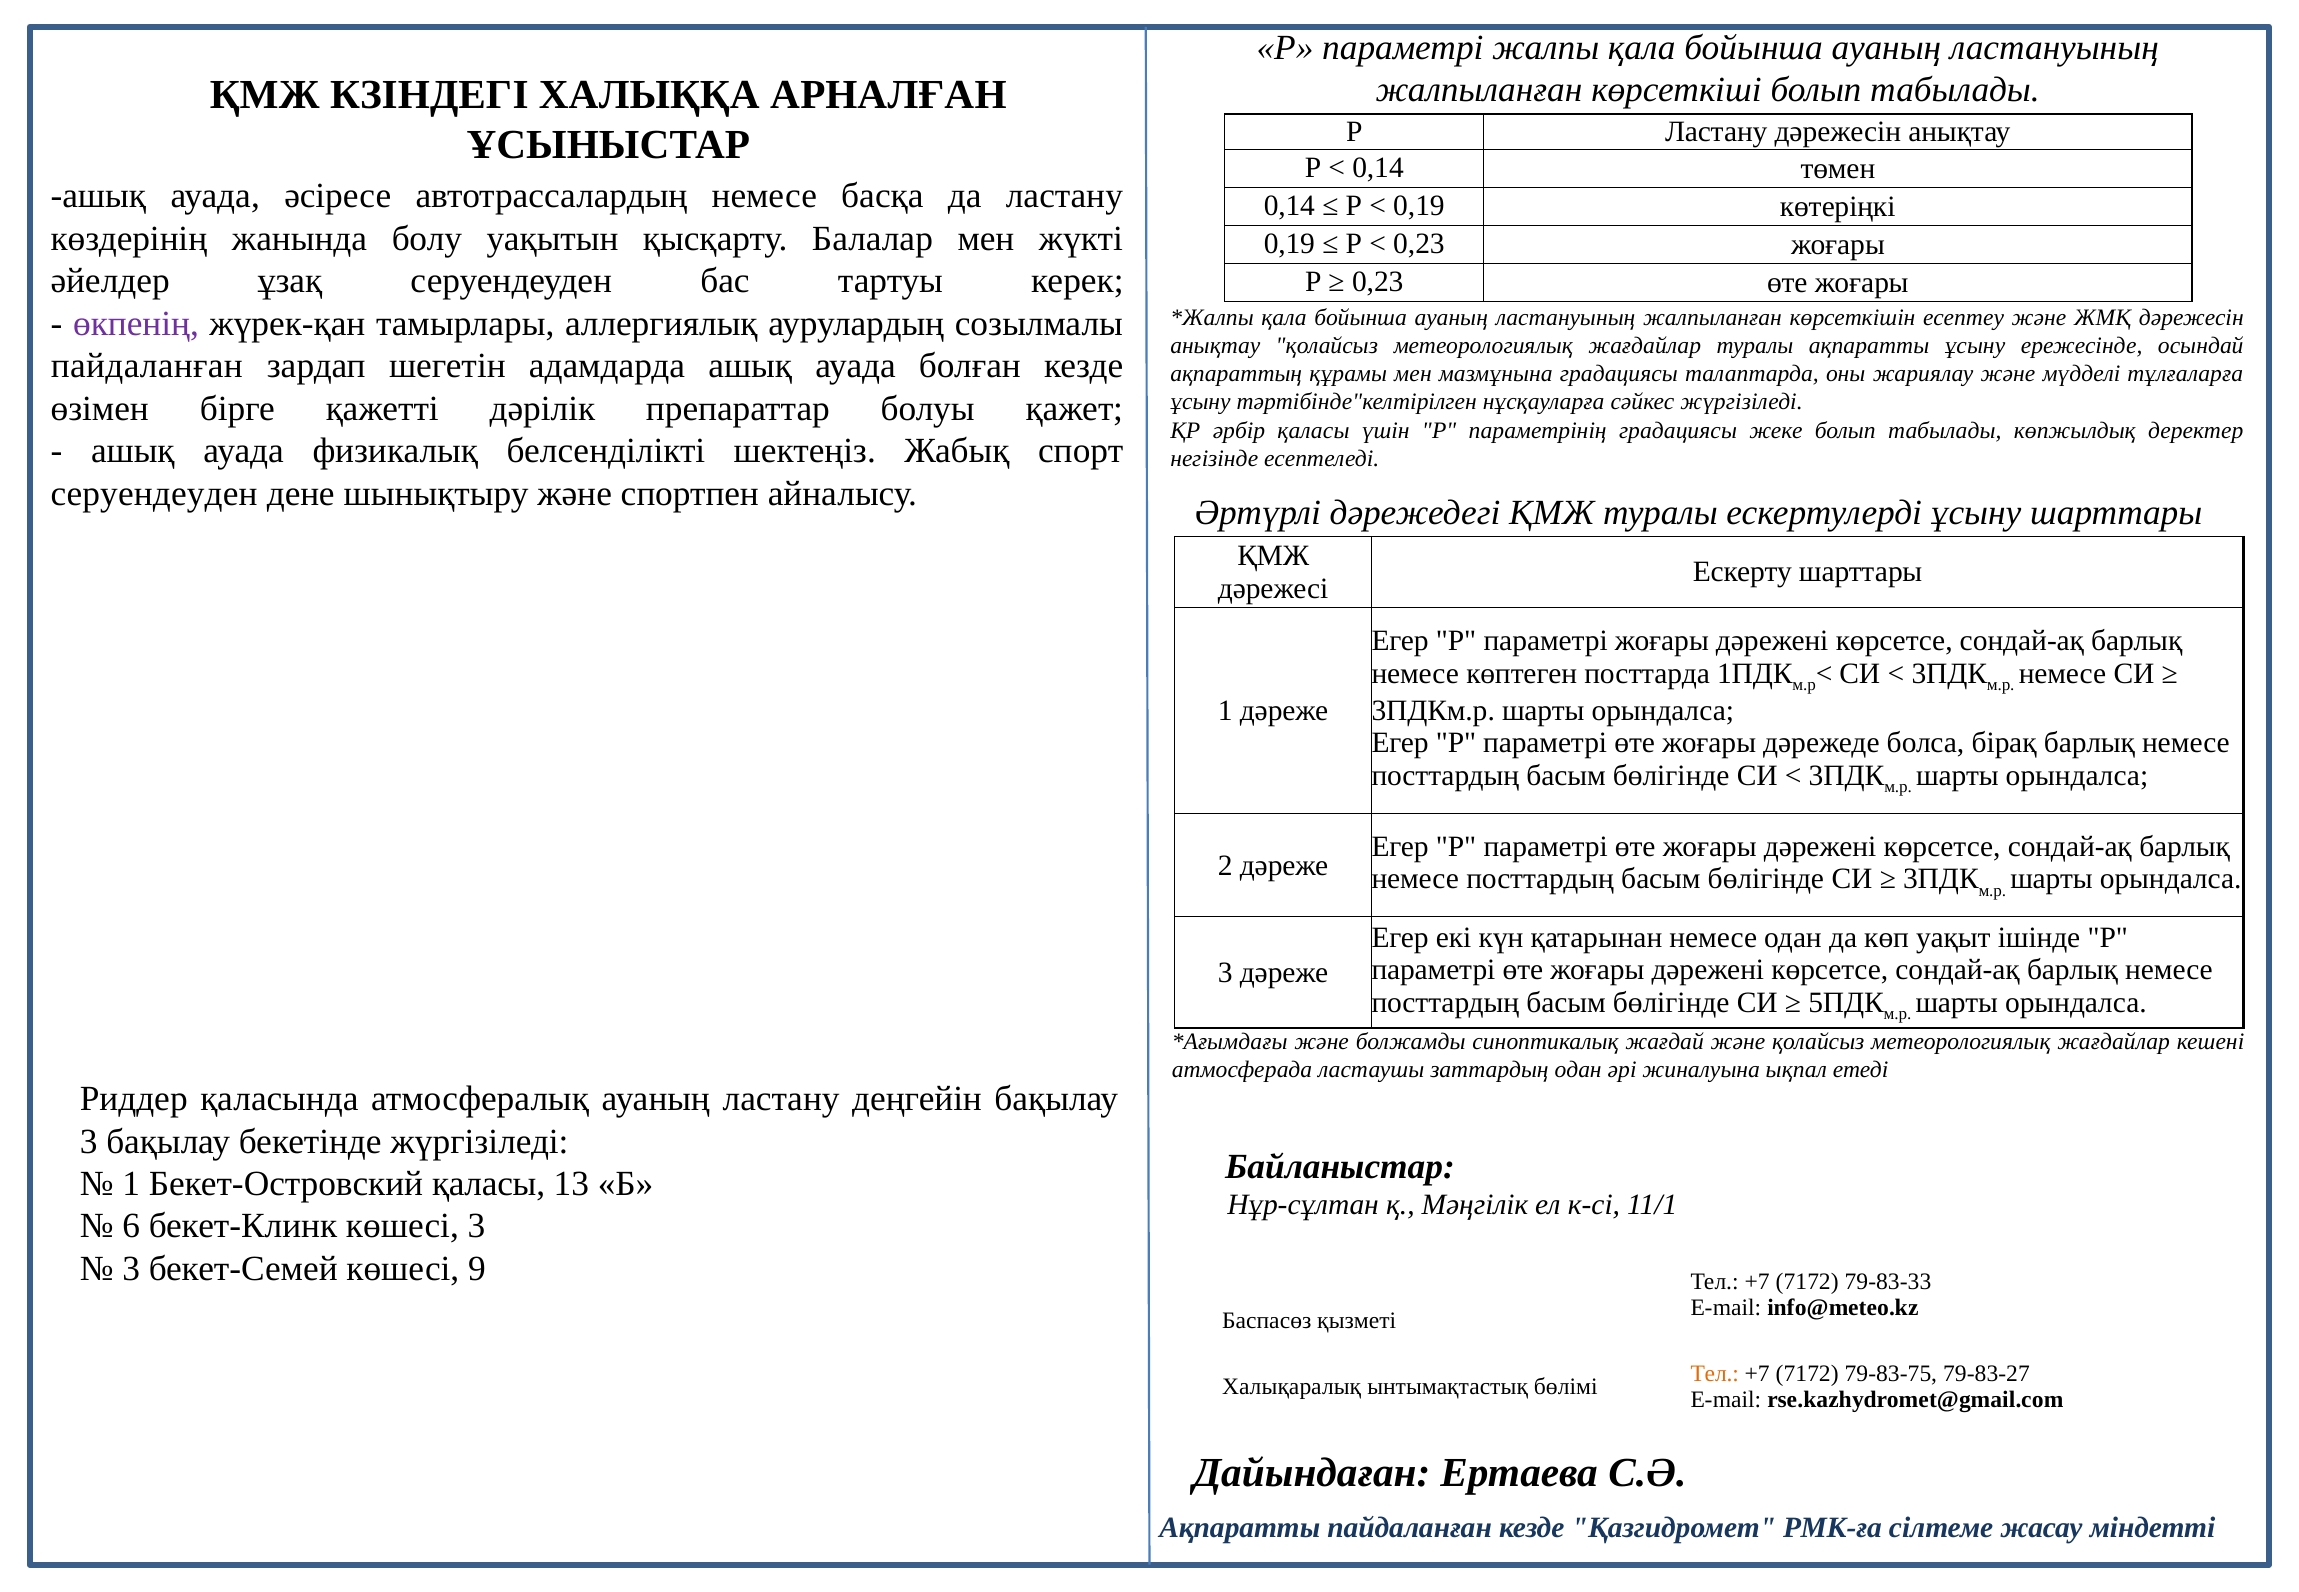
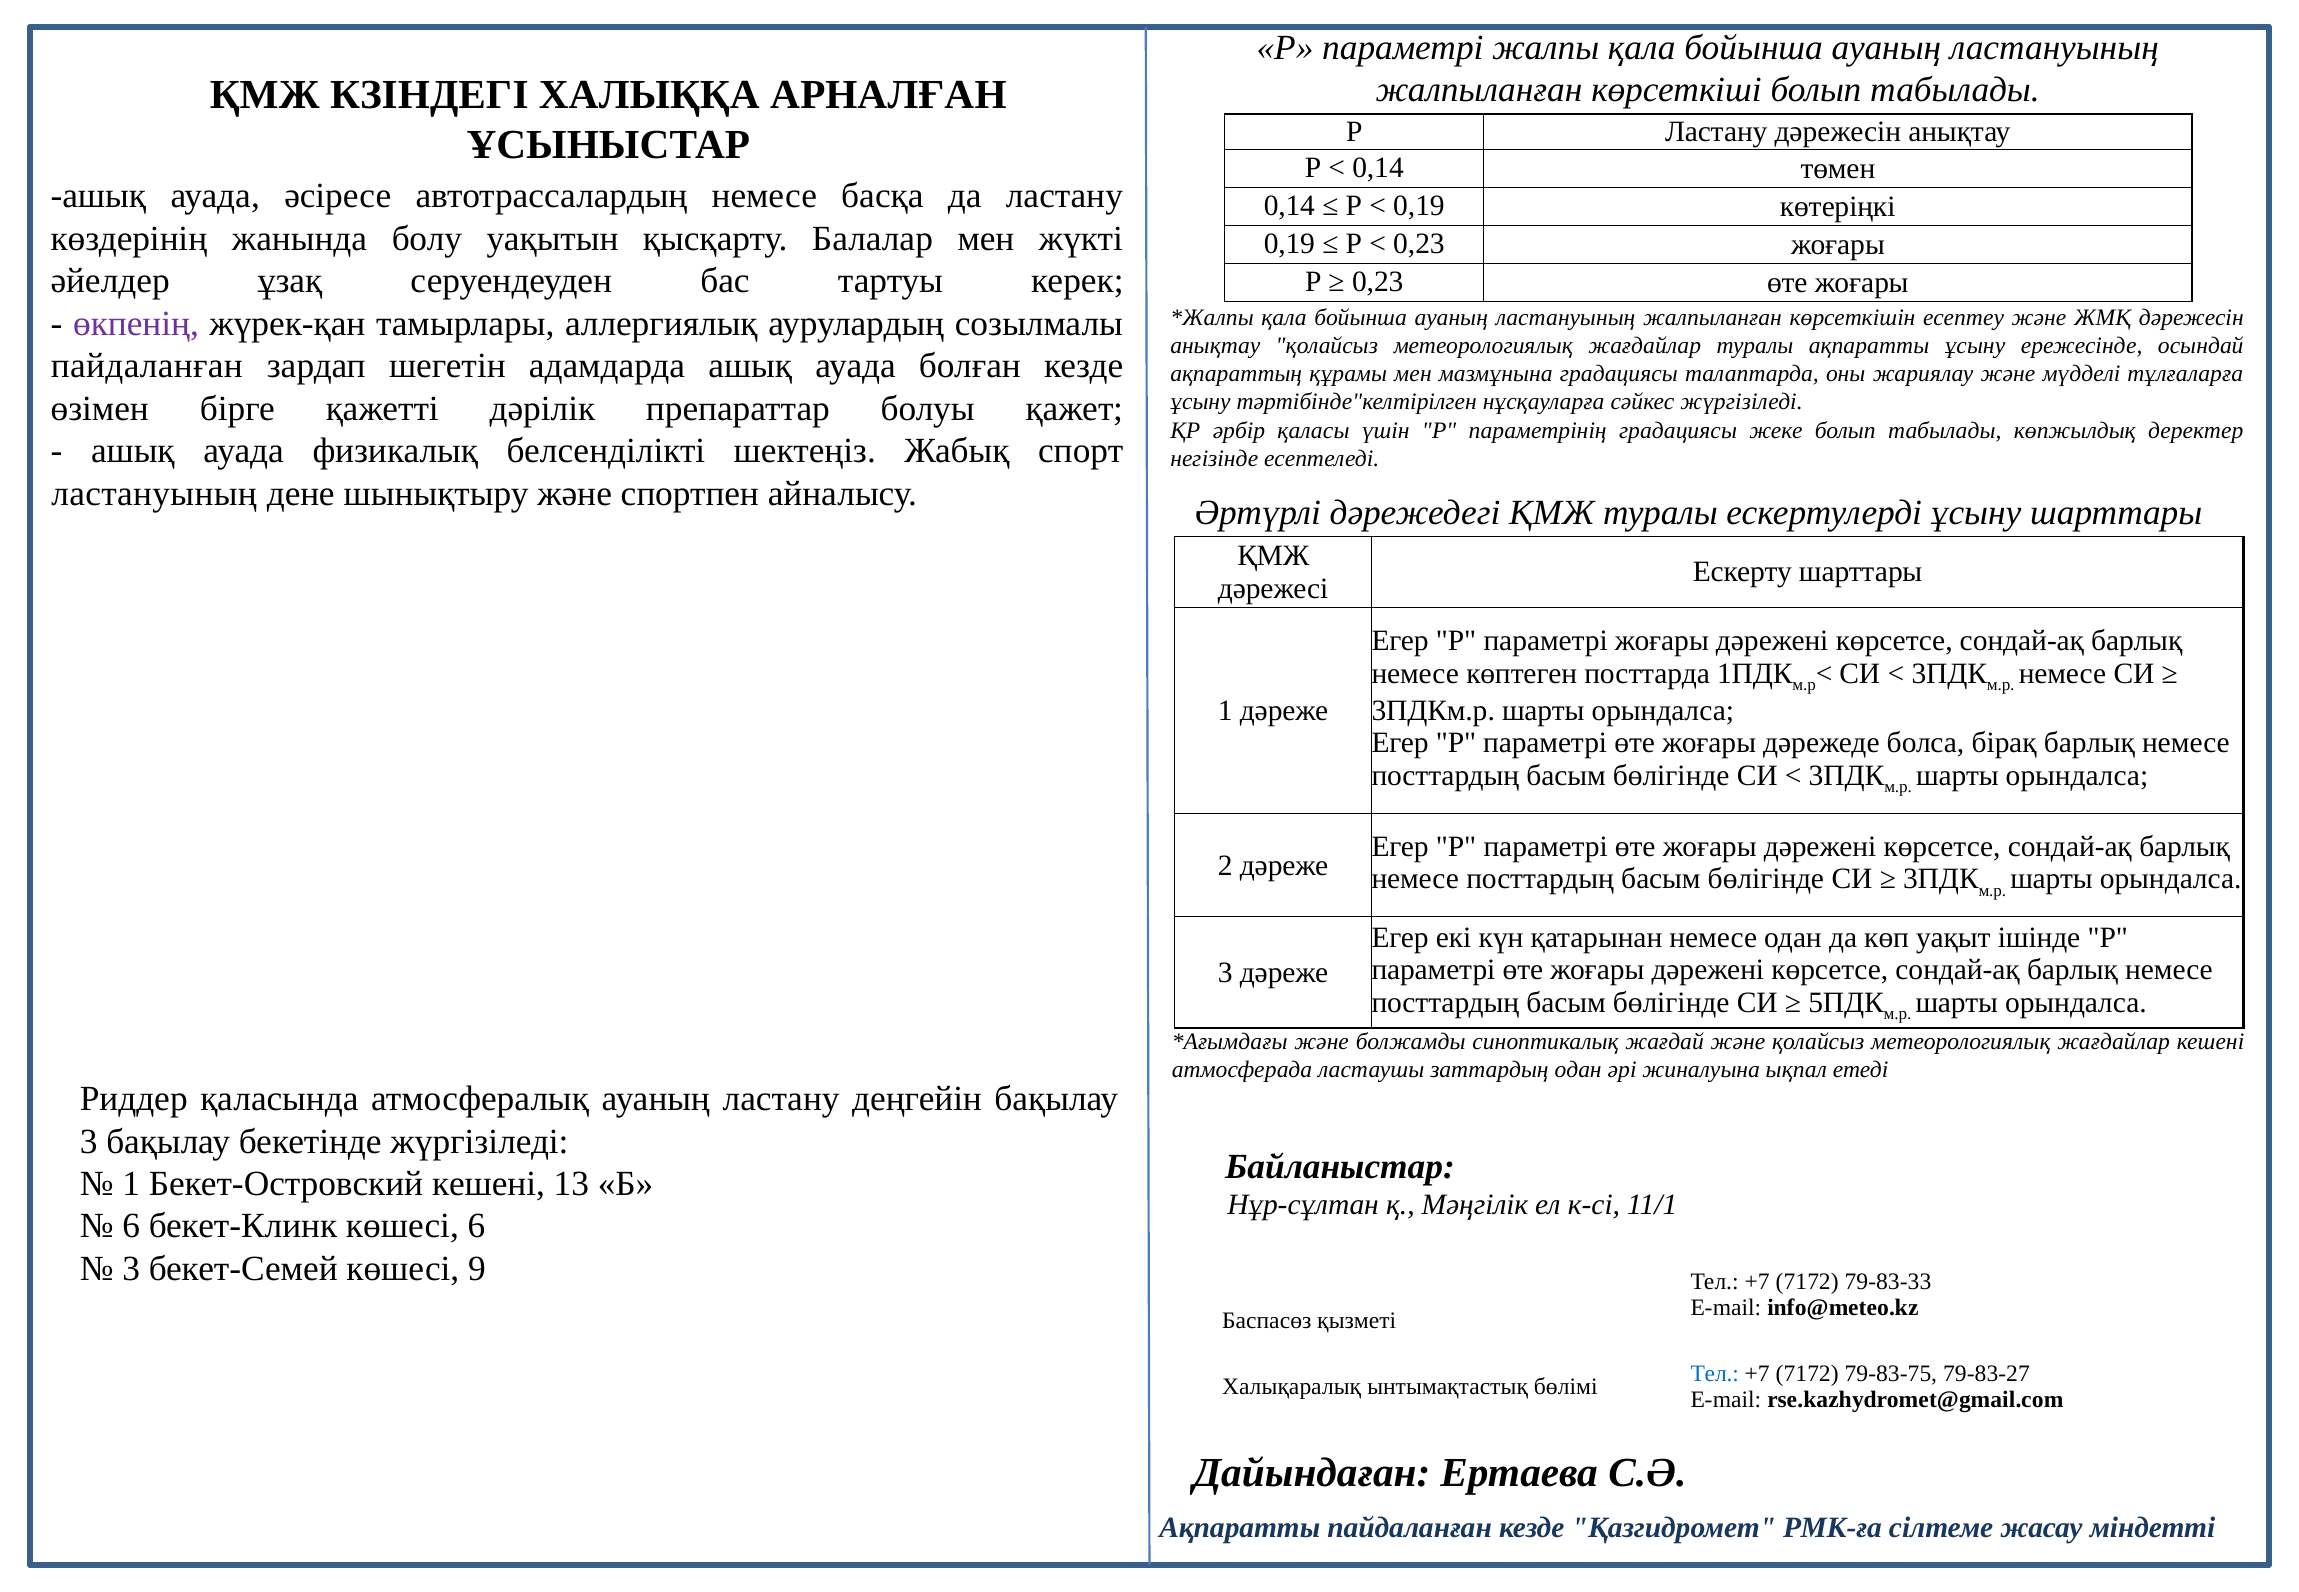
серуендеуден at (154, 493): серуендеуден -> ластануының
Бекет-Островский қаласы: қаласы -> кешені
көшесі 3: 3 -> 6
Тел at (1715, 1373) colour: orange -> blue
